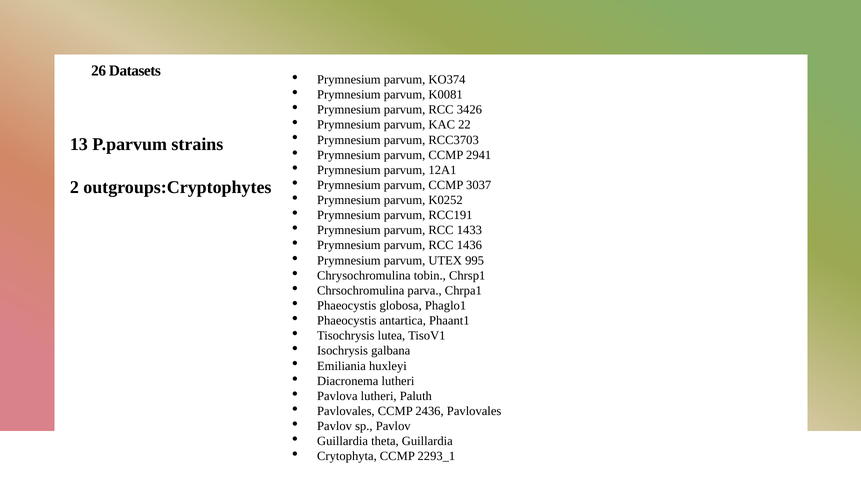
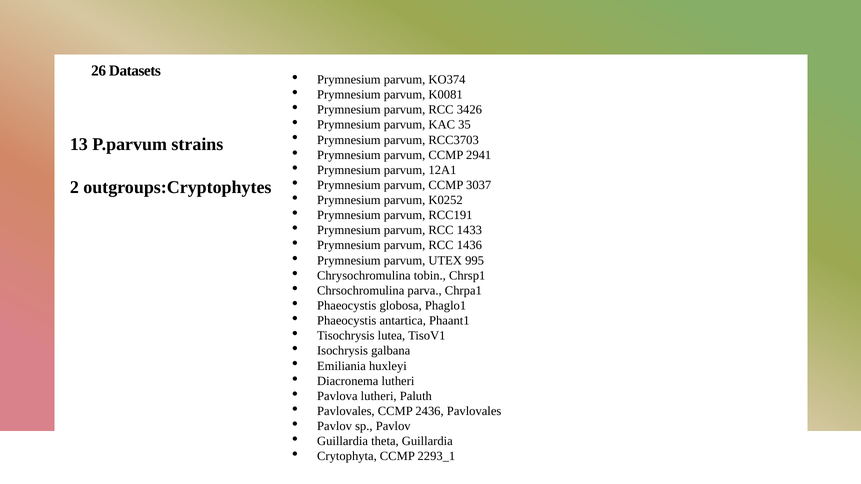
22: 22 -> 35
